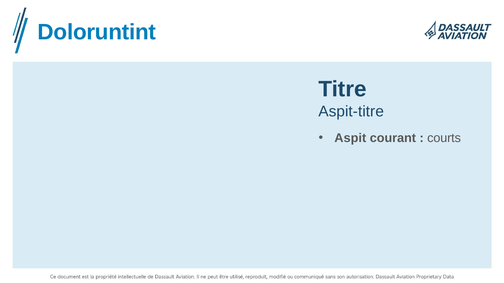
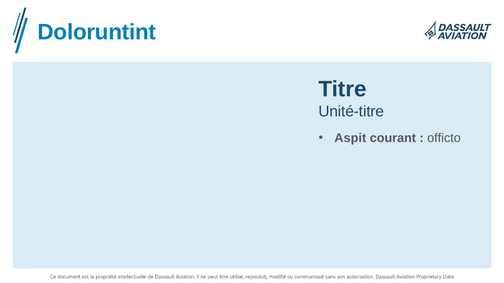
Aspit-titre: Aspit-titre -> Unité-titre
courts: courts -> officto
